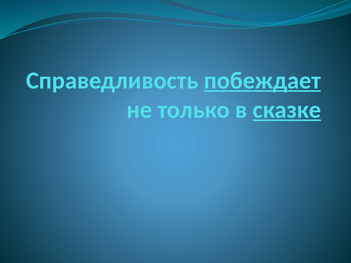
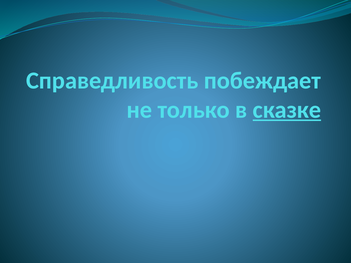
побеждает underline: present -> none
